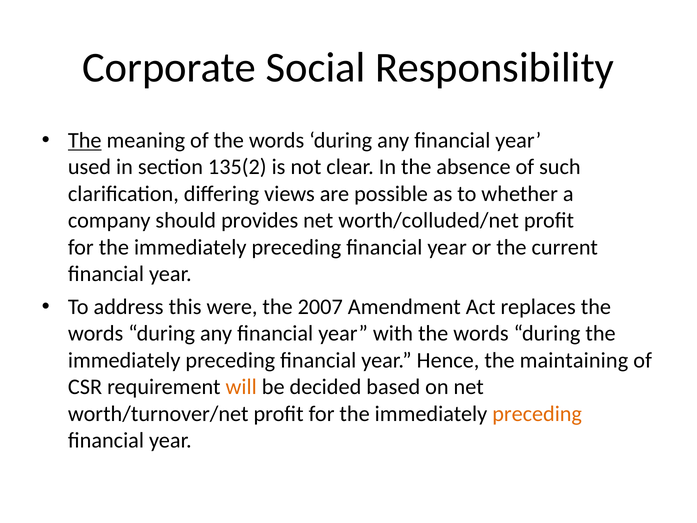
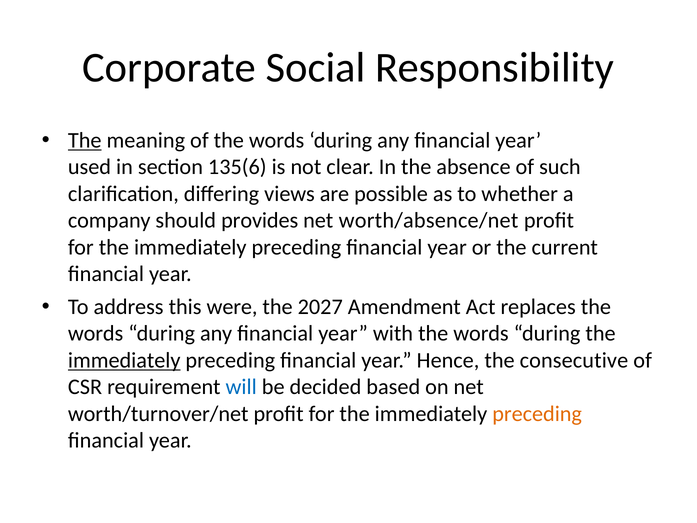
135(2: 135(2 -> 135(6
worth/colluded/net: worth/colluded/net -> worth/absence/net
2007: 2007 -> 2027
immediately at (124, 360) underline: none -> present
maintaining: maintaining -> consecutive
will colour: orange -> blue
